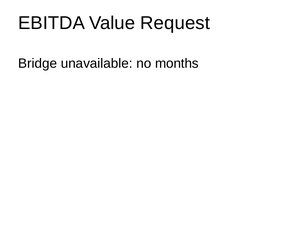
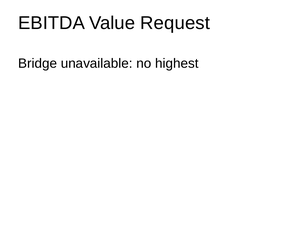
months: months -> highest
